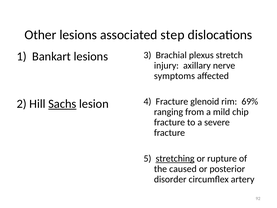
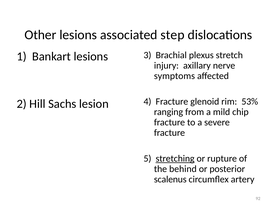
69%: 69% -> 53%
Sachs underline: present -> none
caused: caused -> behind
disorder: disorder -> scalenus
